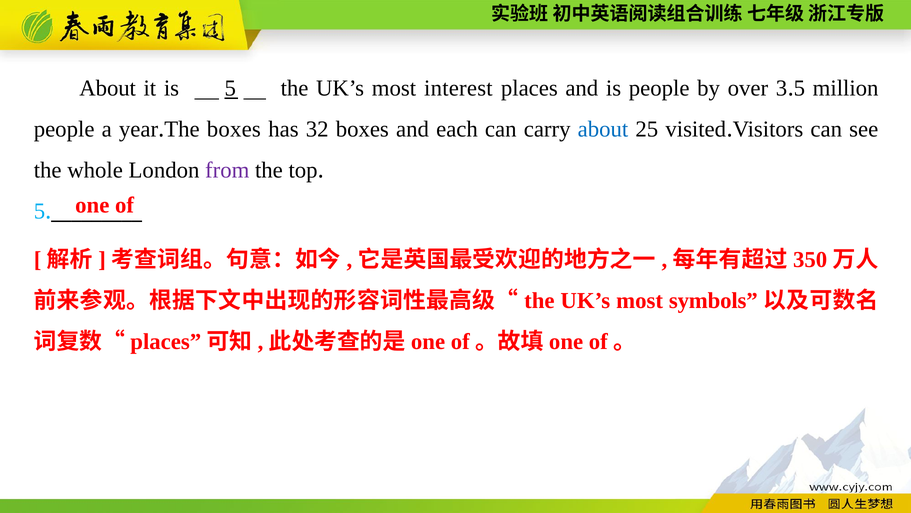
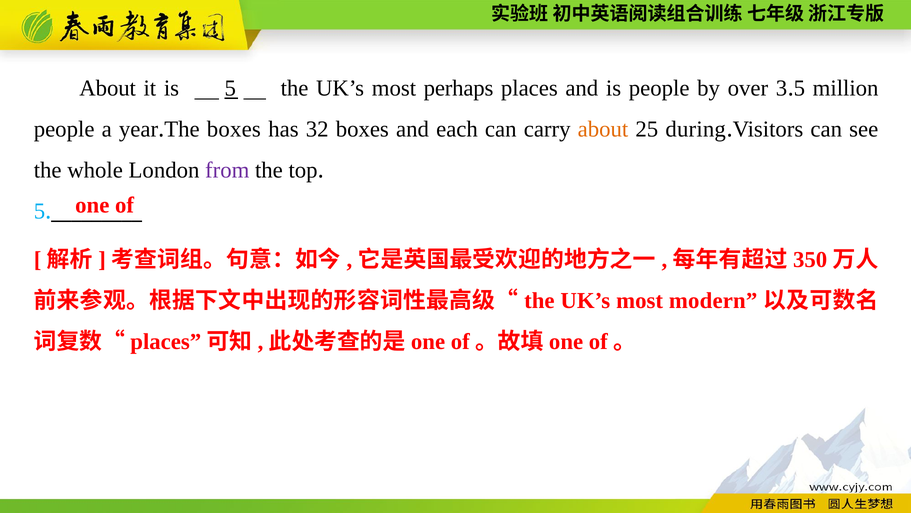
interest: interest -> perhaps
about at (603, 129) colour: blue -> orange
visited: visited -> during
symbols: symbols -> modern
